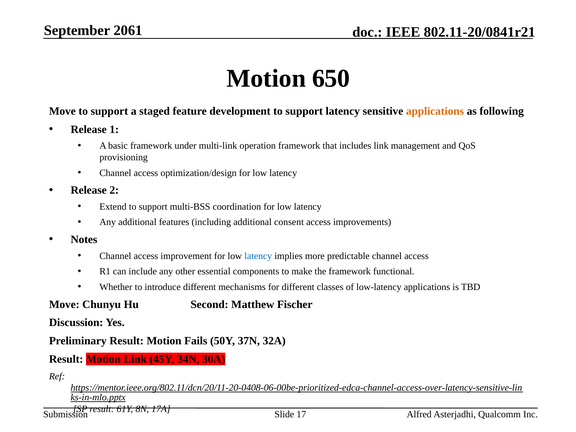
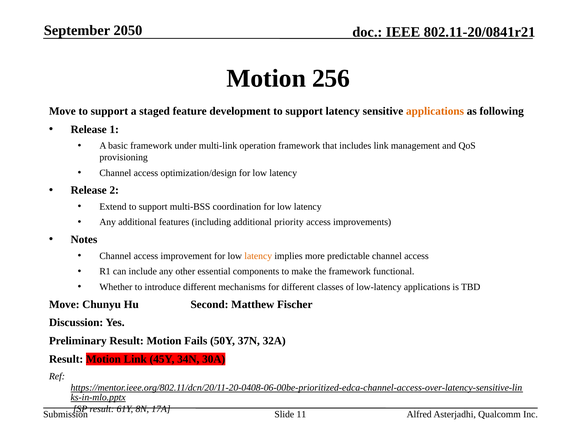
2061: 2061 -> 2050
650: 650 -> 256
consent: consent -> priority
latency at (258, 256) colour: blue -> orange
17: 17 -> 11
